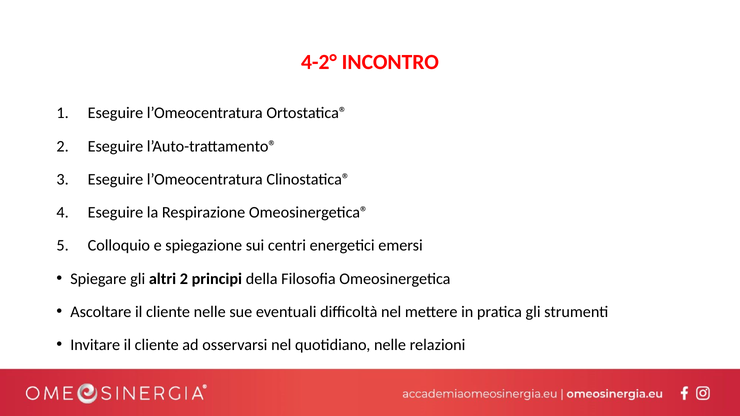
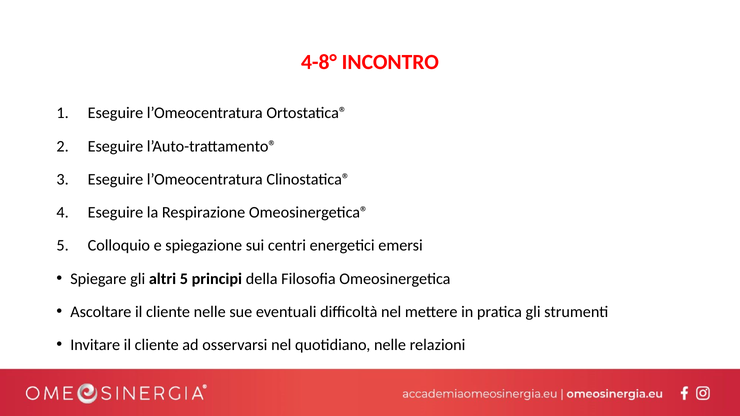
4-2°: 4-2° -> 4-8°
altri 2: 2 -> 5
